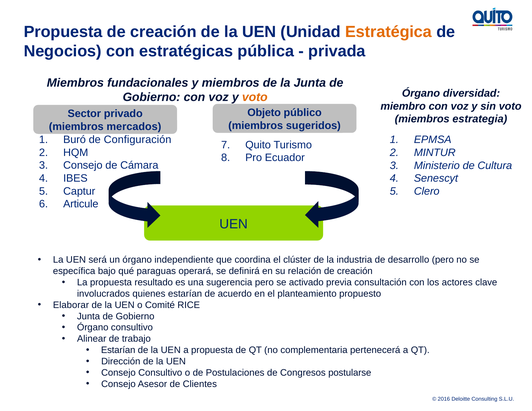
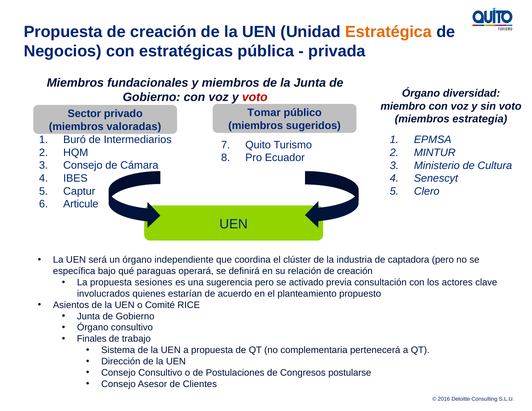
voto at (255, 97) colour: orange -> red
Objeto: Objeto -> Tomar
mercados: mercados -> valoradas
Configuración: Configuración -> Intermediarios
desarrollo: desarrollo -> captadora
resultado: resultado -> sesiones
Elaborar: Elaborar -> Asientos
Alinear: Alinear -> Finales
Estarían at (118, 350): Estarían -> Sistema
